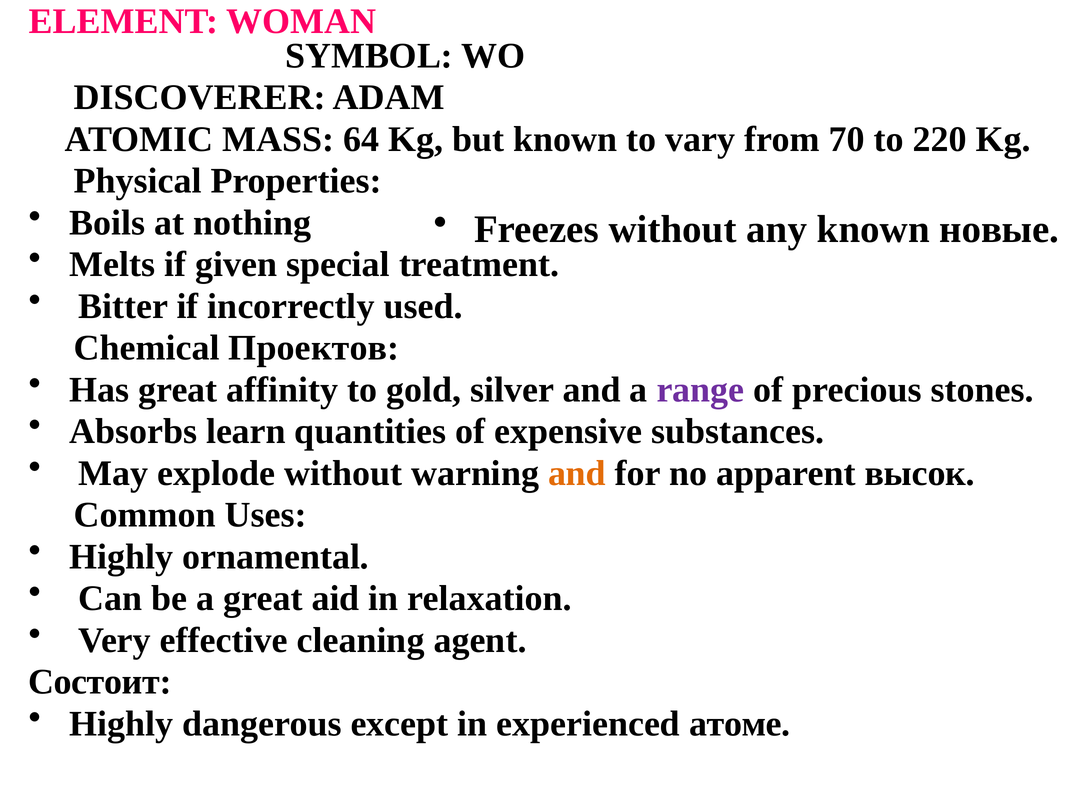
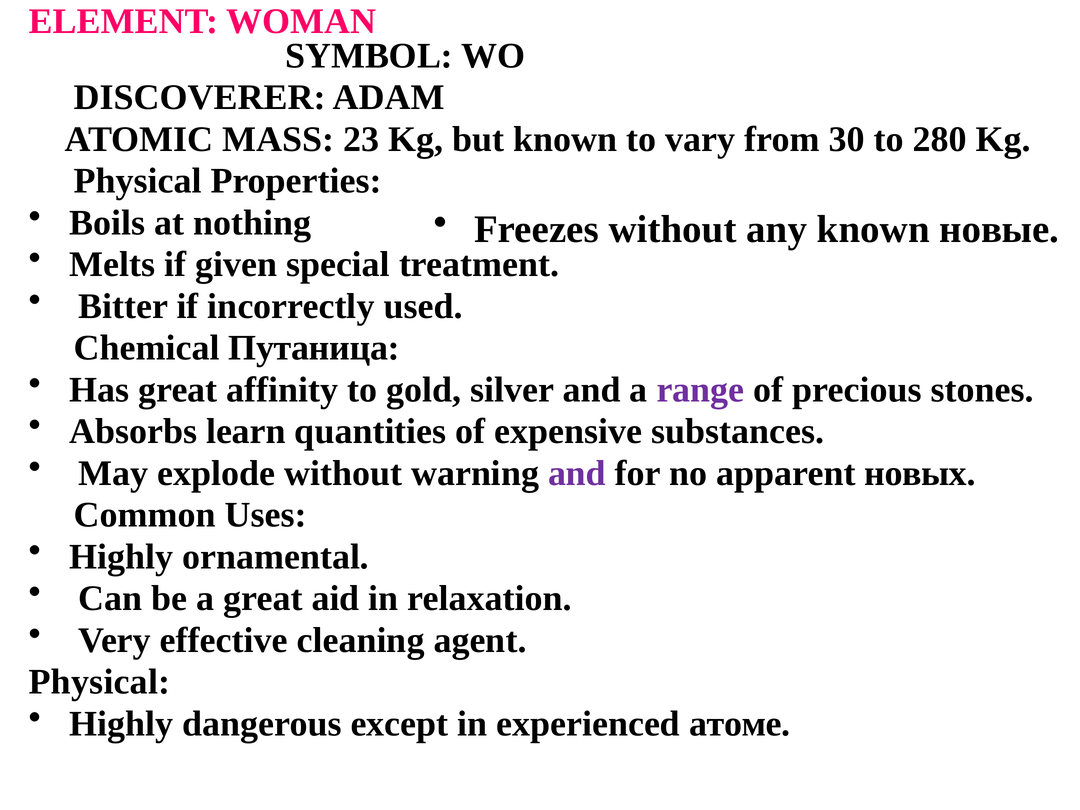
64: 64 -> 23
70: 70 -> 30
220: 220 -> 280
Проектов: Проектов -> Путаница
and at (577, 473) colour: orange -> purple
высок: высок -> новых
Состоит at (100, 682): Состоит -> Physical
